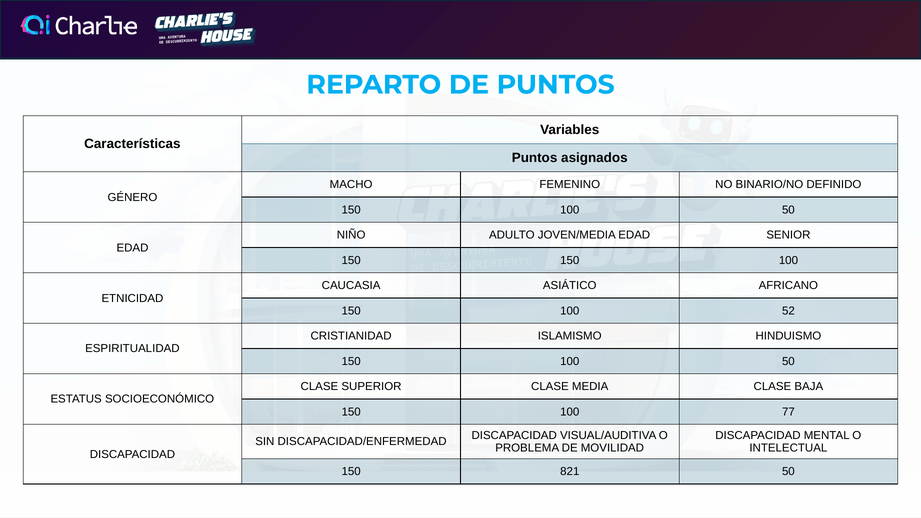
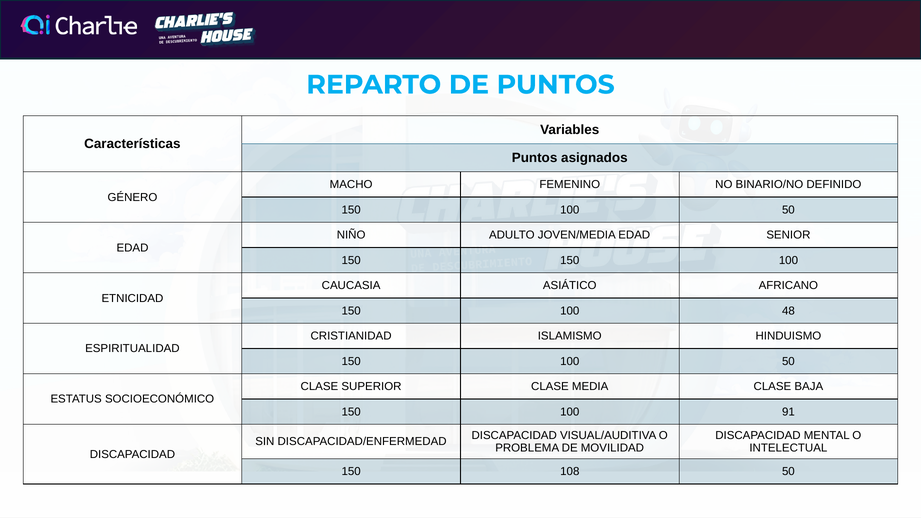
52: 52 -> 48
77: 77 -> 91
821: 821 -> 108
